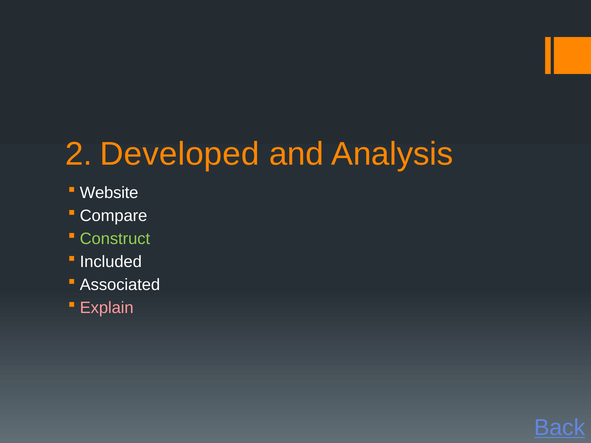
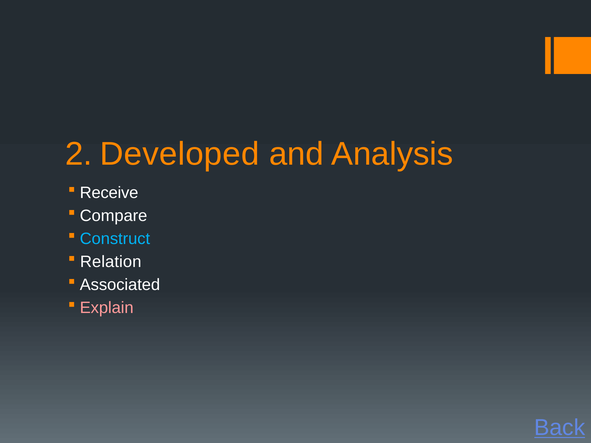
Website: Website -> Receive
Construct colour: light green -> light blue
Included: Included -> Relation
